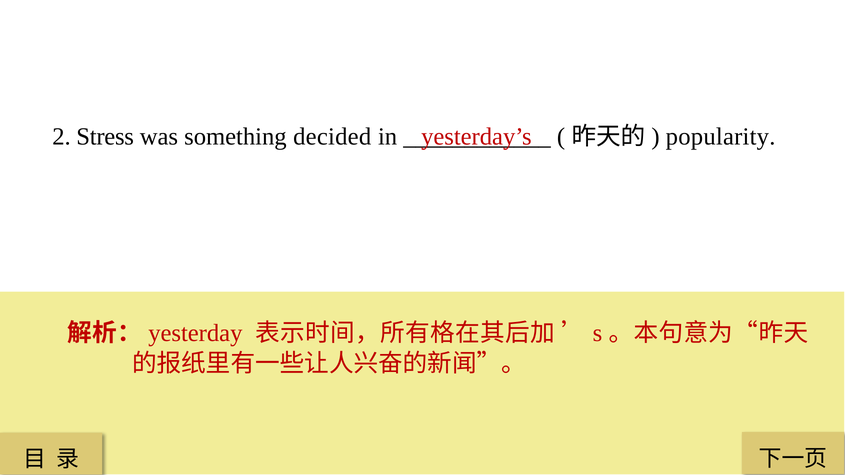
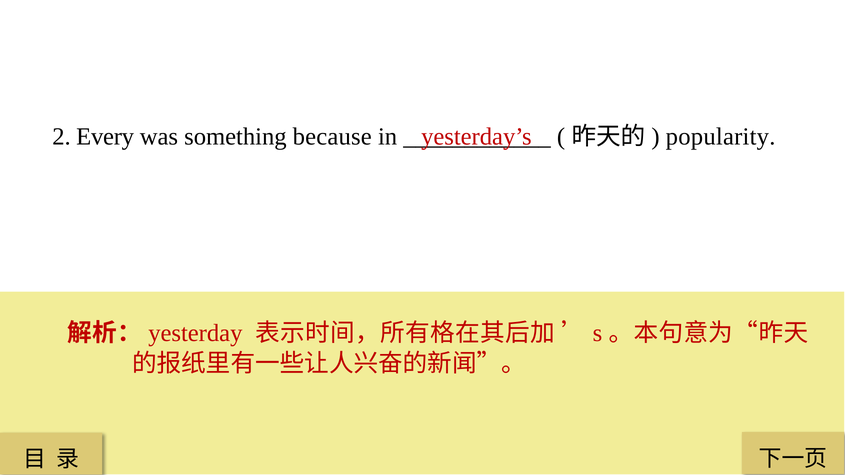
Stress: Stress -> Every
decided: decided -> because
